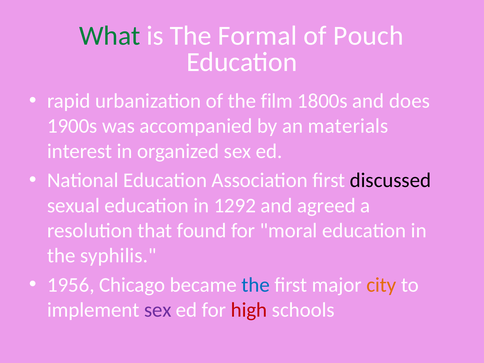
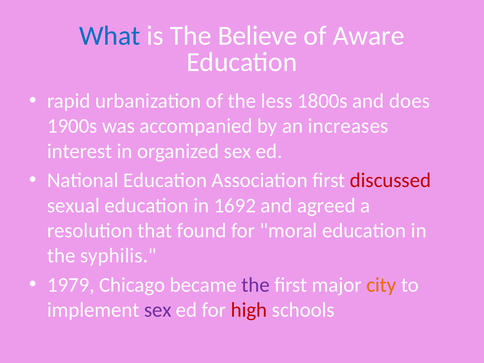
What colour: green -> blue
Formal: Formal -> Believe
Pouch: Pouch -> Aware
film: film -> less
materials: materials -> increases
discussed colour: black -> red
1292: 1292 -> 1692
1956: 1956 -> 1979
the at (256, 285) colour: blue -> purple
